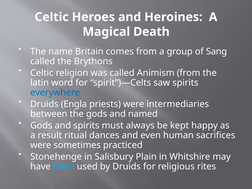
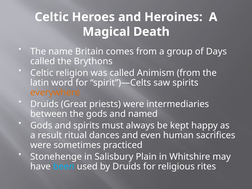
Sang: Sang -> Days
everywhere colour: blue -> orange
Engla: Engla -> Great
